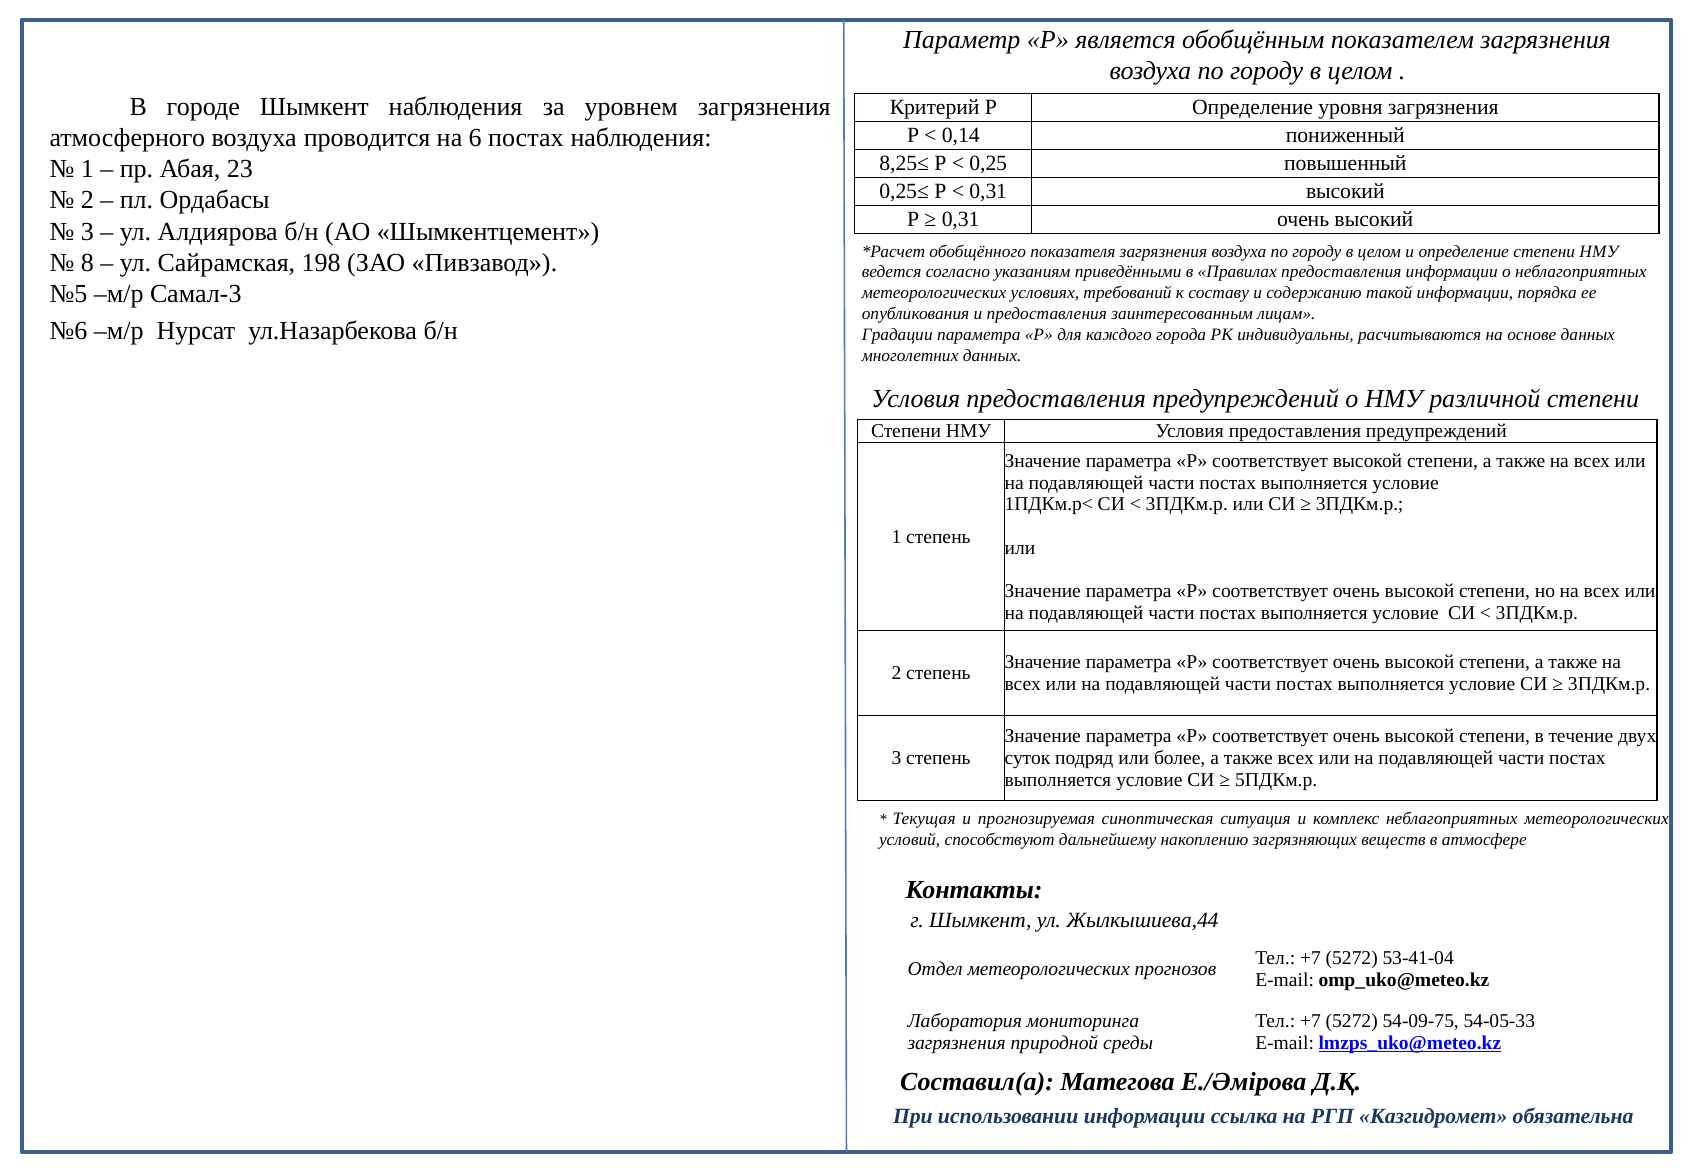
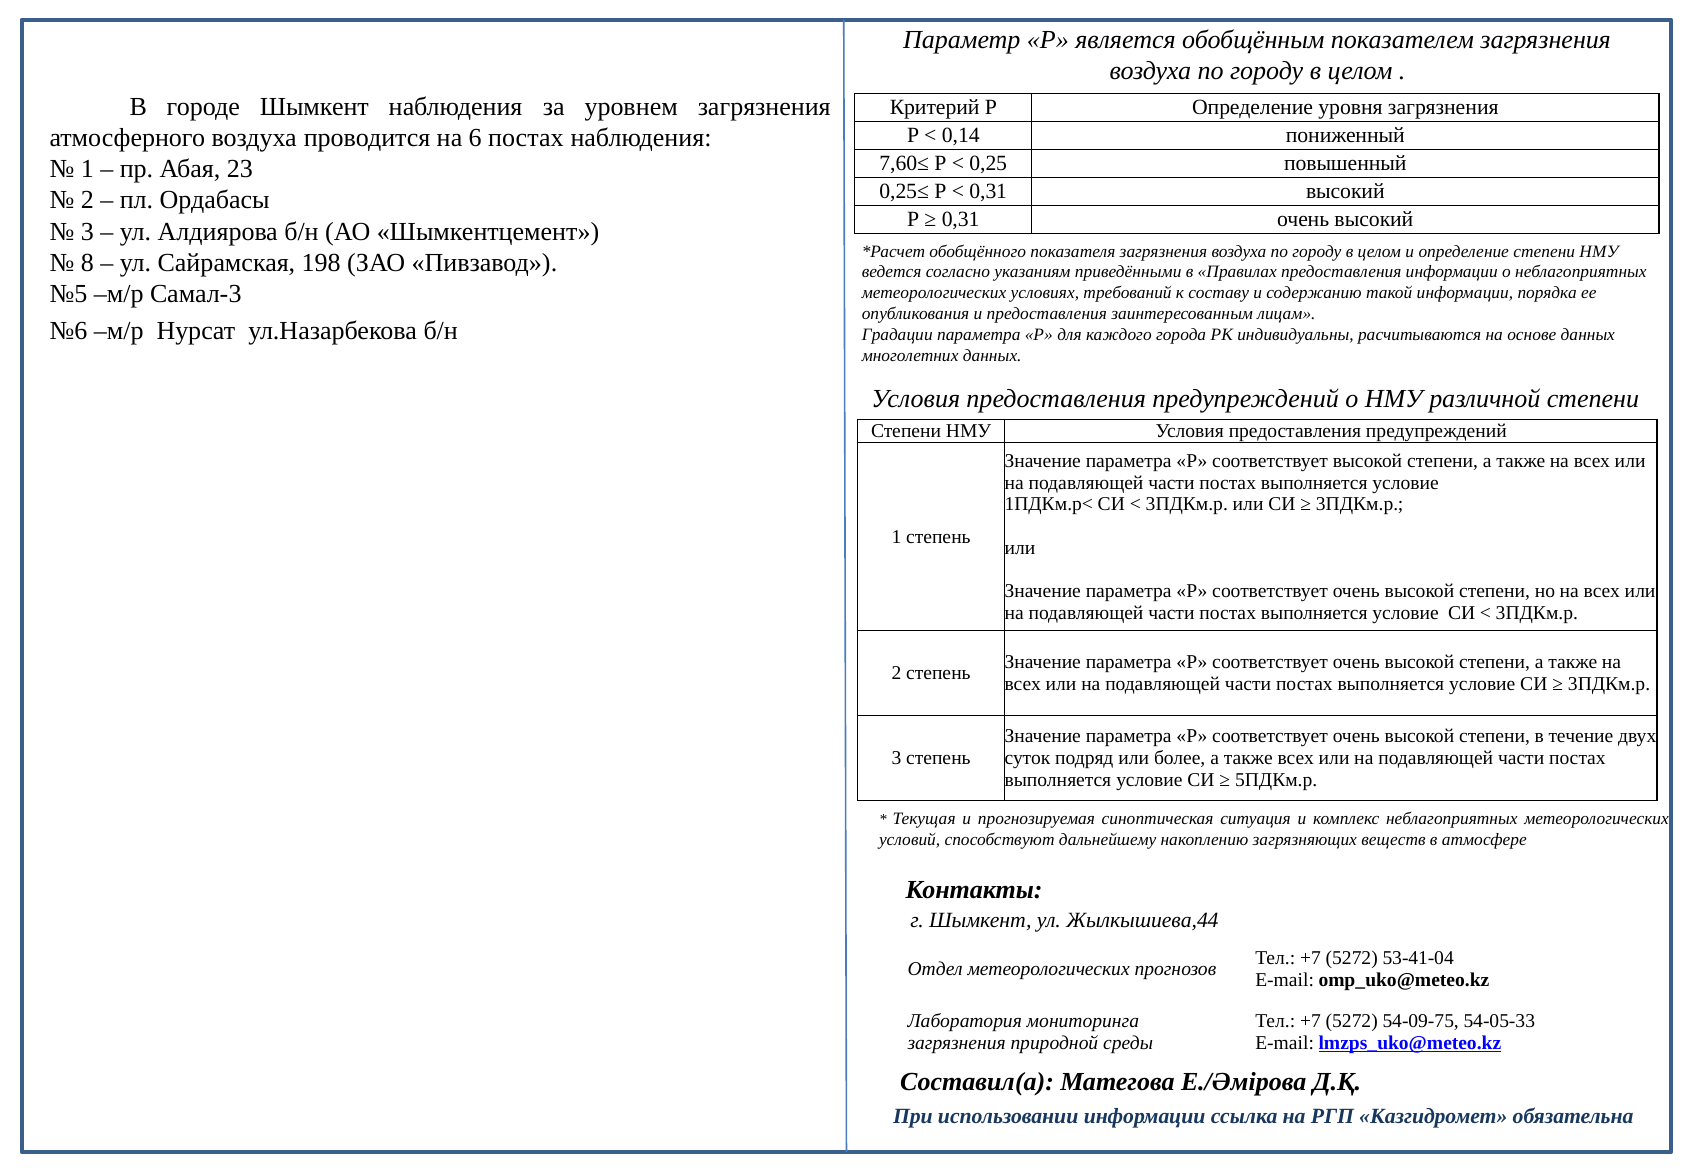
8,25≤: 8,25≤ -> 7,60≤
